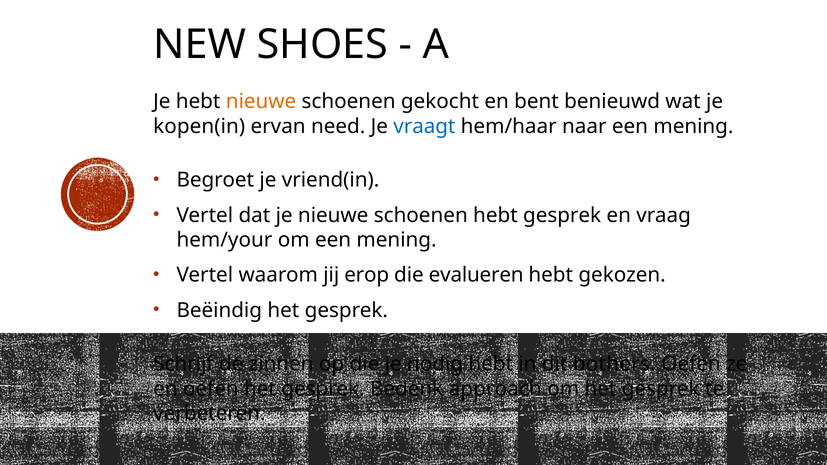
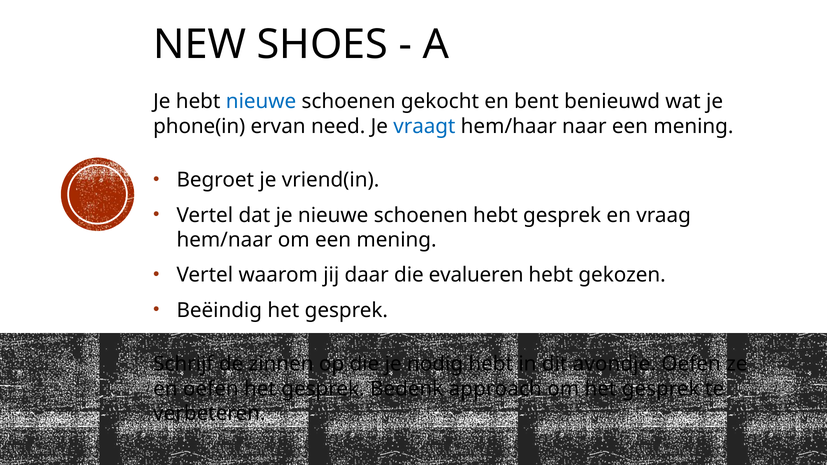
nieuwe at (261, 102) colour: orange -> blue
kopen(in: kopen(in -> phone(in
hem/your: hem/your -> hem/naar
erop: erop -> daar
bothers: bothers -> avondje
